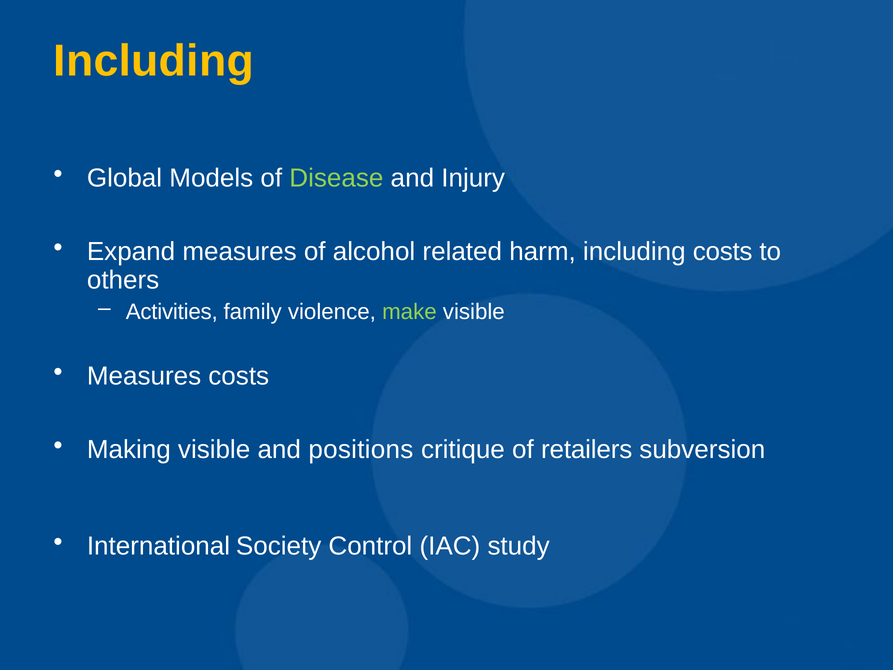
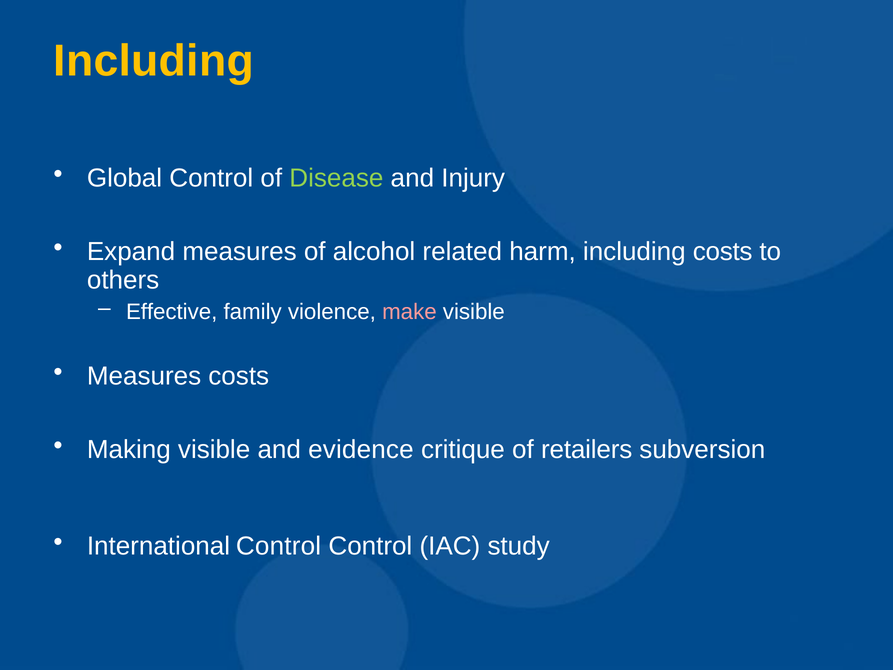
Global Models: Models -> Control
Activities: Activities -> Effective
make colour: light green -> pink
positions: positions -> evidence
International Society: Society -> Control
